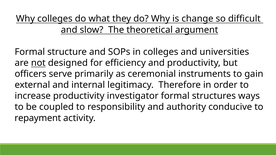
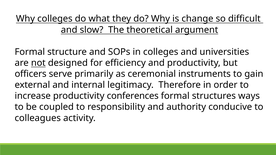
investigator: investigator -> conferences
repayment: repayment -> colleagues
